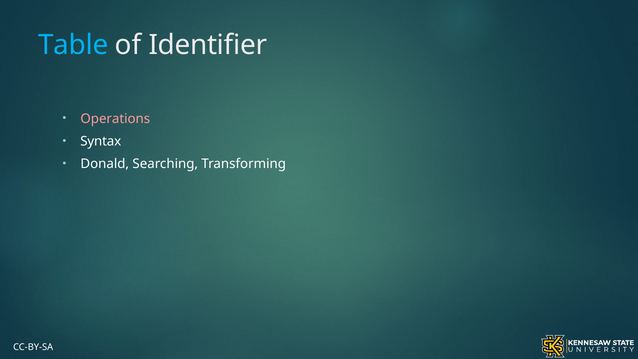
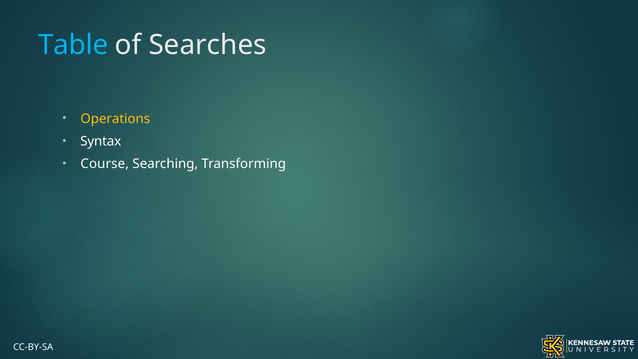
Identifier: Identifier -> Searches
Operations colour: pink -> yellow
Donald: Donald -> Course
